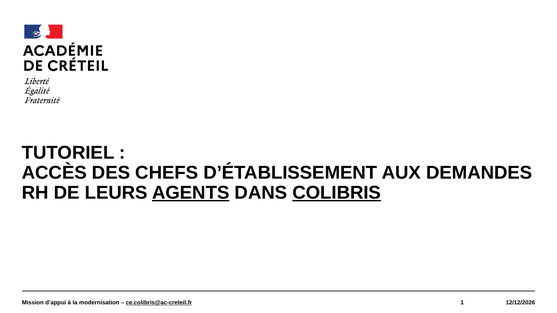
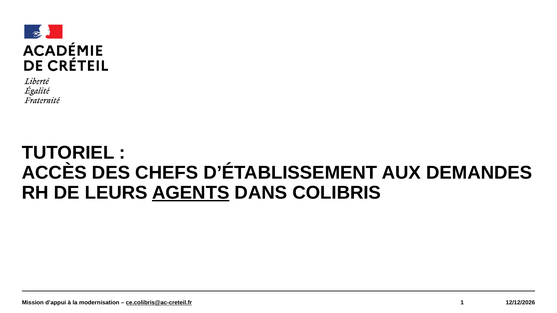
COLIBRIS underline: present -> none
